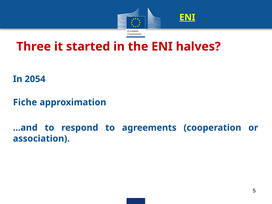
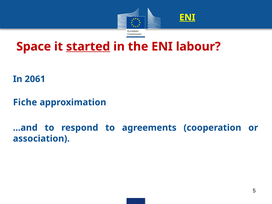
Three: Three -> Space
started underline: none -> present
halves: halves -> labour
2054: 2054 -> 2061
